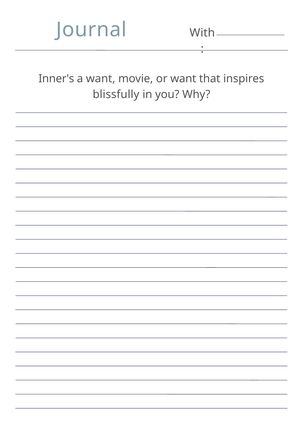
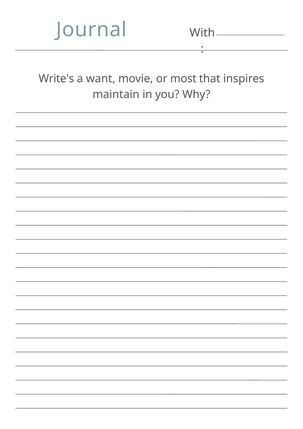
Inner's: Inner's -> Write's
or want: want -> most
blissfully: blissfully -> maintain
